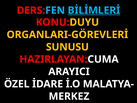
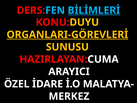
ORGANLARI-GÖREVLERİ underline: none -> present
